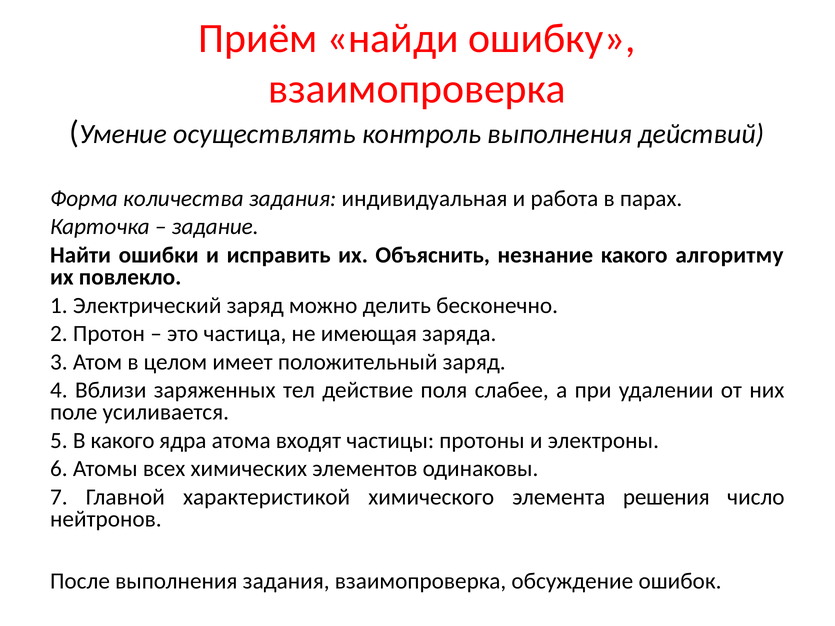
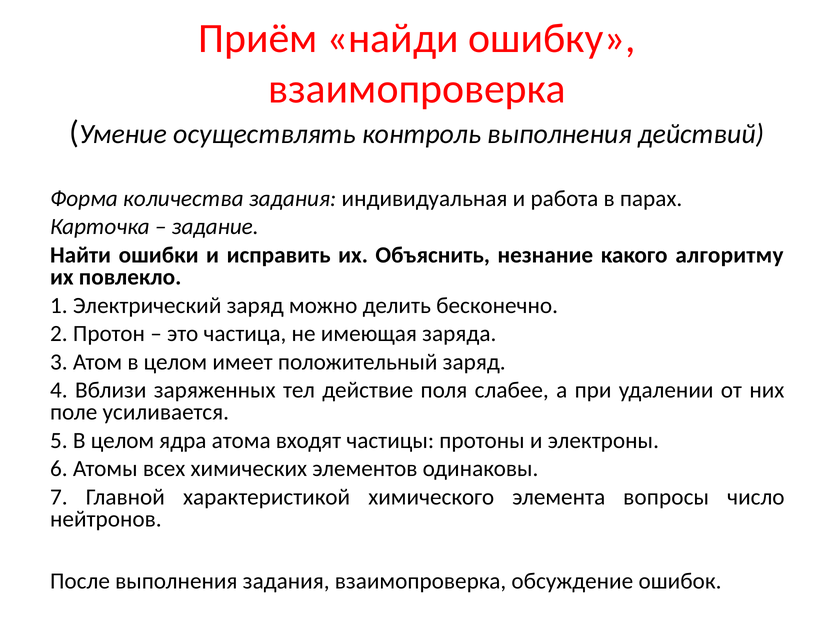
5 В какого: какого -> целом
решения: решения -> вопросы
